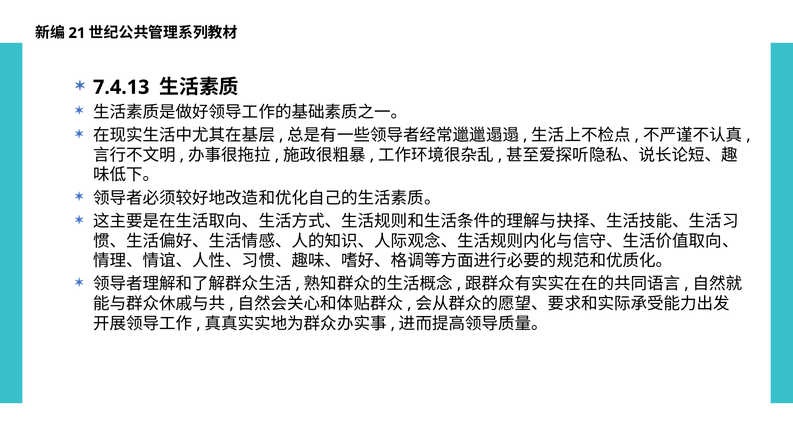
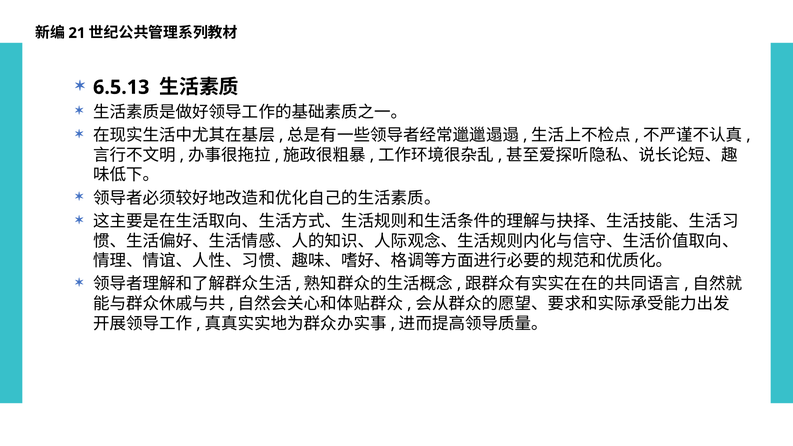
7.4.13: 7.4.13 -> 6.5.13
